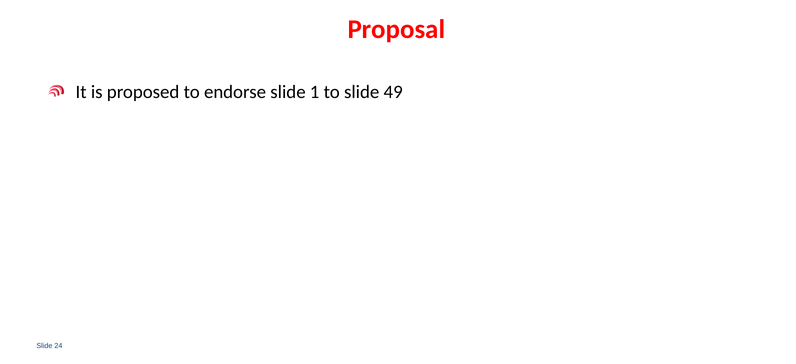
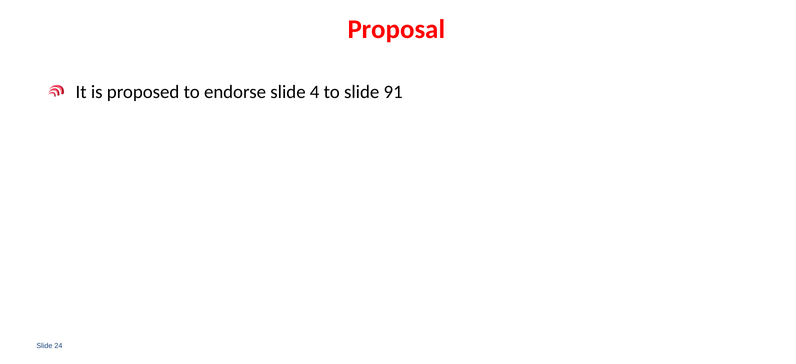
1: 1 -> 4
49: 49 -> 91
